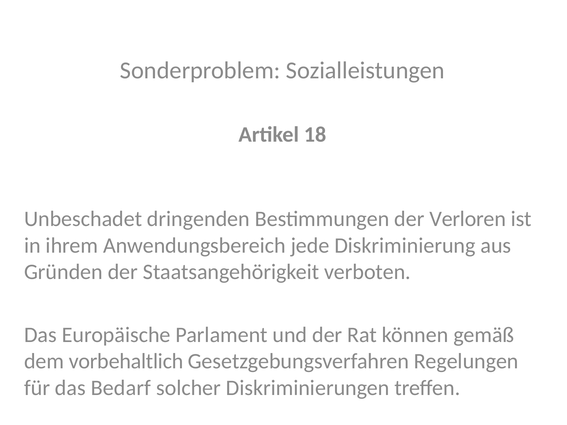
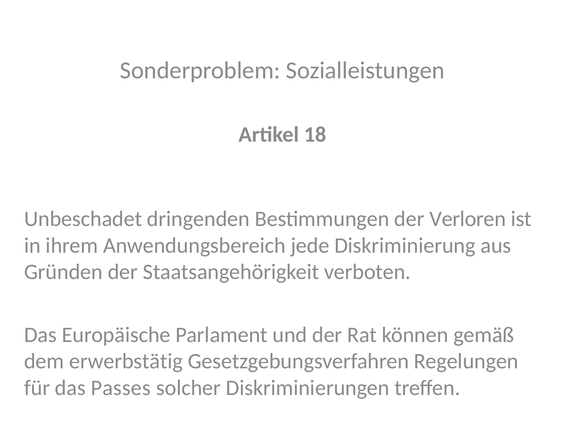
vorbehaltlich: vorbehaltlich -> erwerbstätig
Bedarf: Bedarf -> Passes
